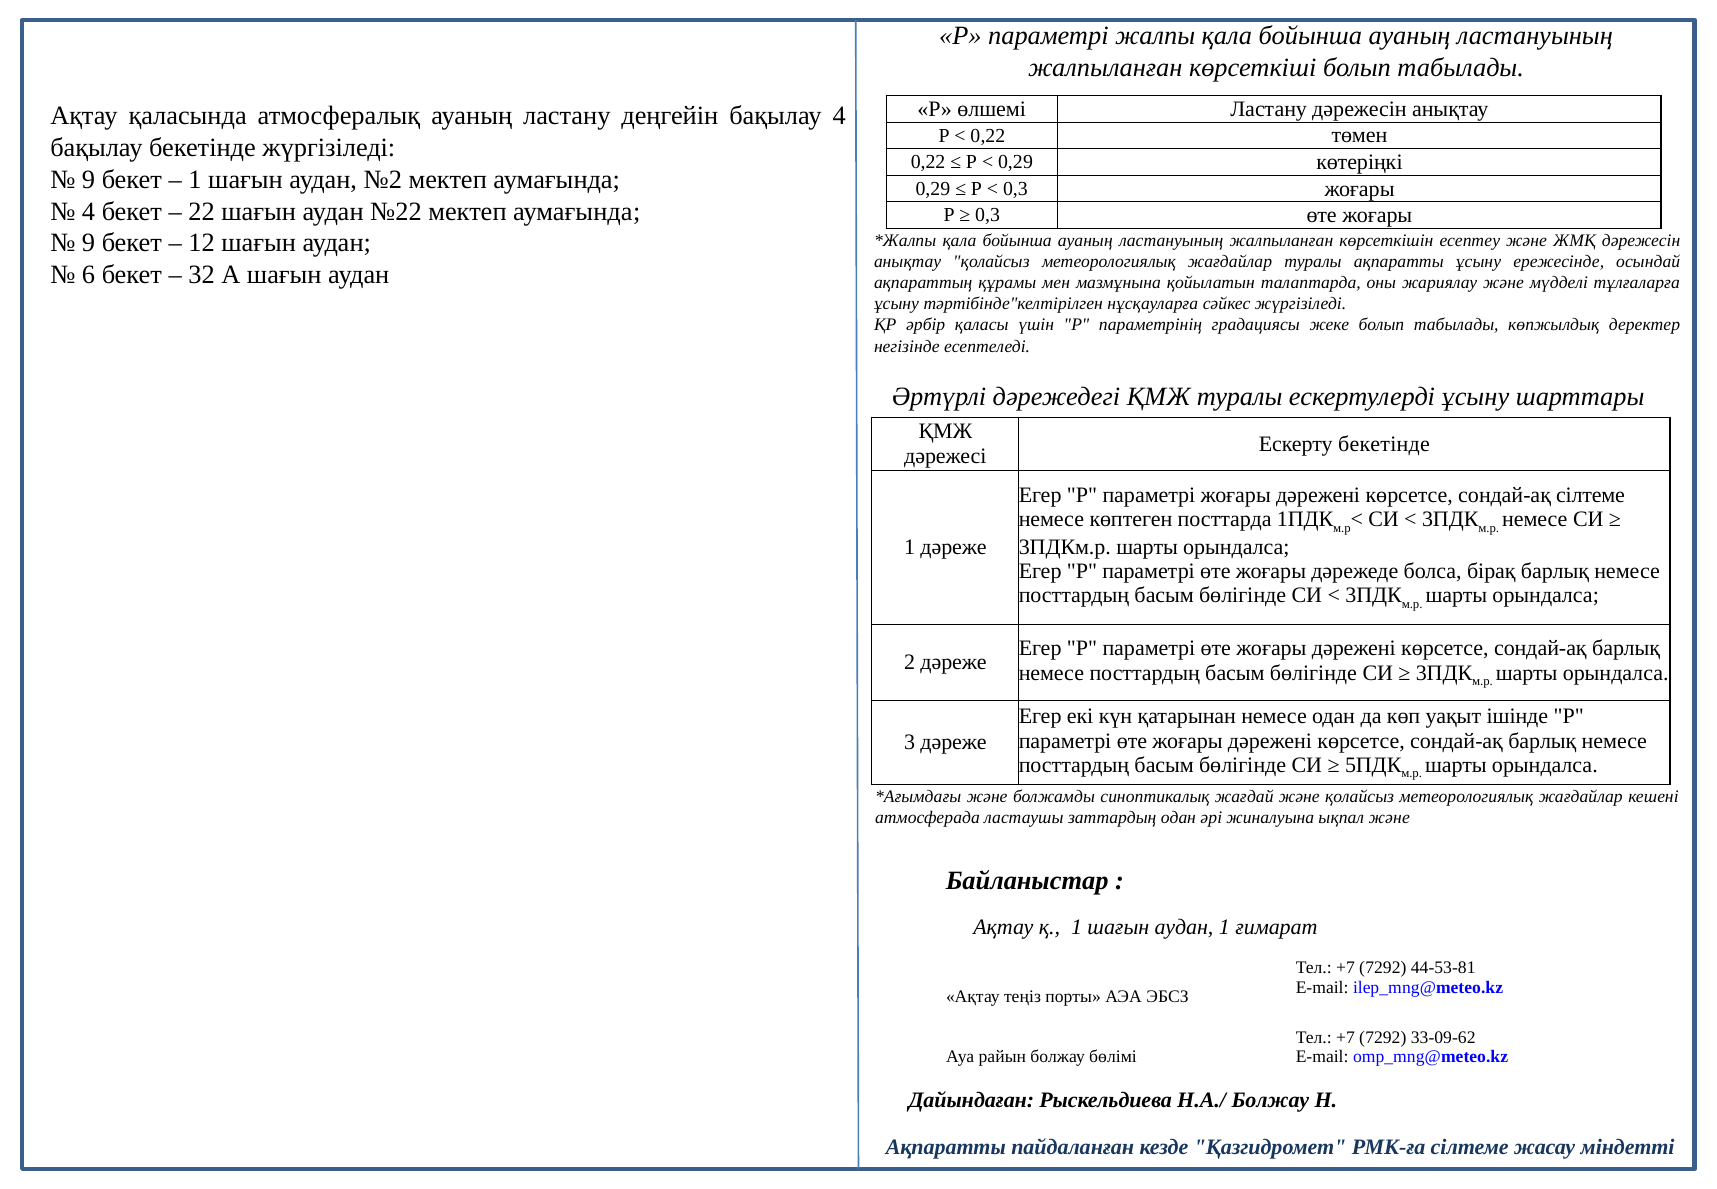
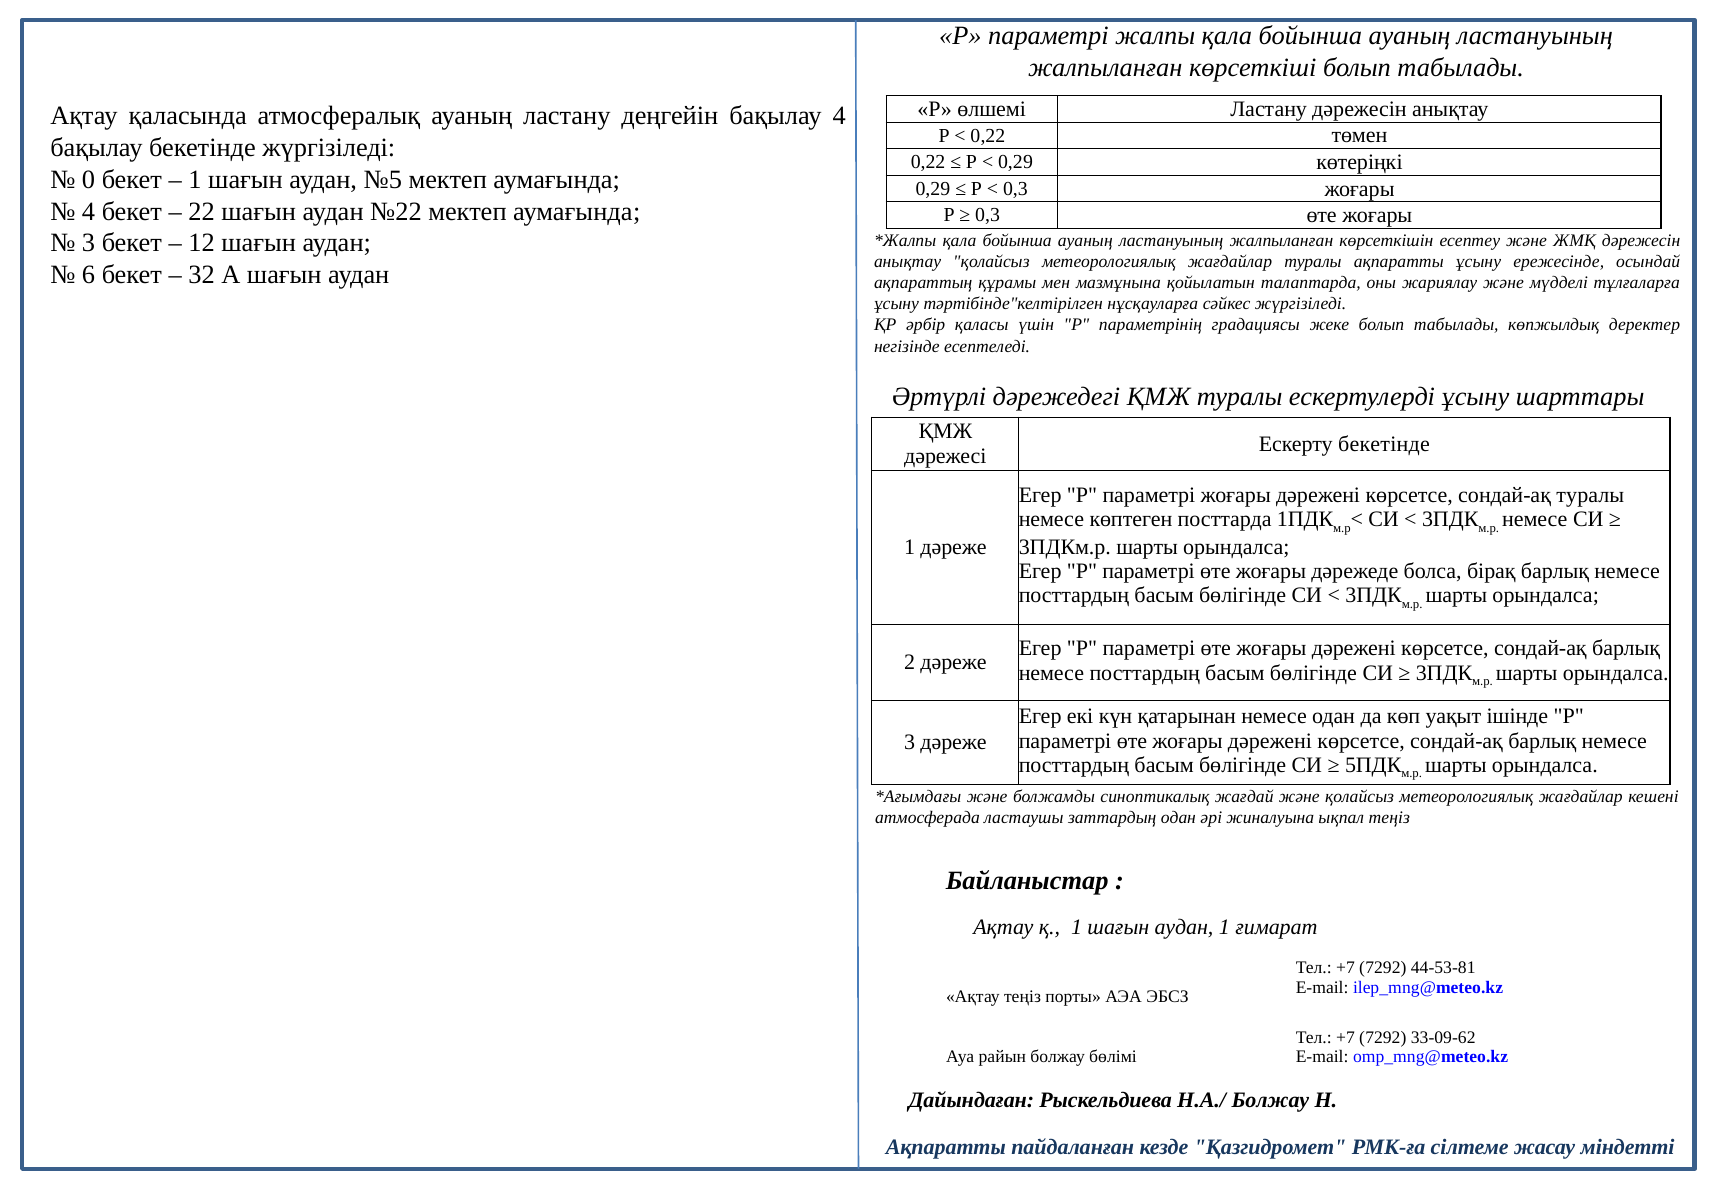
9 at (89, 180): 9 -> 0
№2: №2 -> №5
9 at (89, 243): 9 -> 3
сондай-ақ сілтеме: сілтеме -> туралы
ықпал және: және -> теңіз
